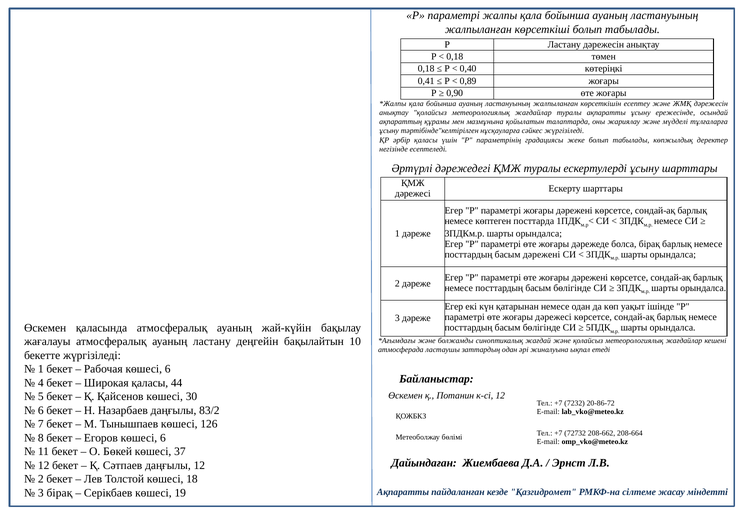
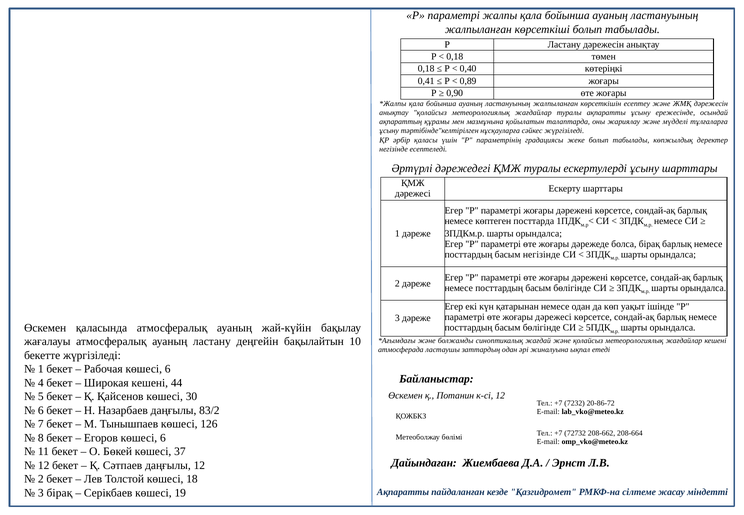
басым дәрежені: дәрежені -> негізінде
Широкая қаласы: қаласы -> кешені
